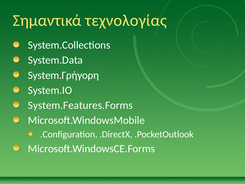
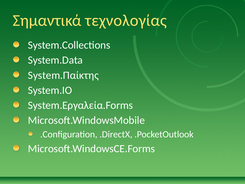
System.Γρήγορη: System.Γρήγορη -> System.Παίκτης
System.Features.Forms: System.Features.Forms -> System.Εργαλεία.Forms
